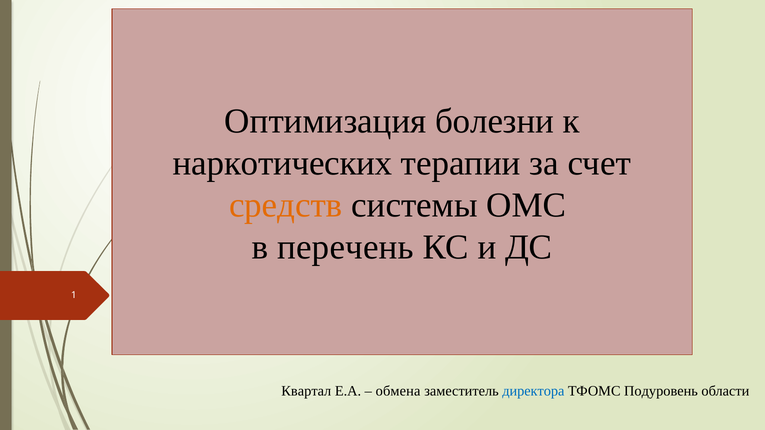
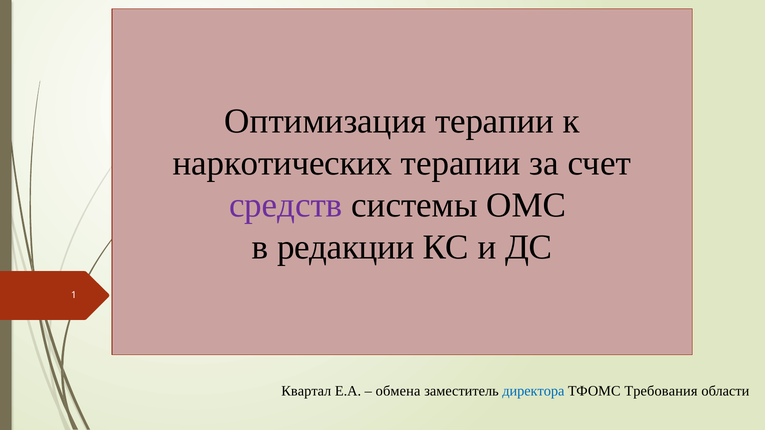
Оптимизация болезни: болезни -> терапии
средств colour: orange -> purple
перечень: перечень -> редакции
Подуровень: Подуровень -> Требования
